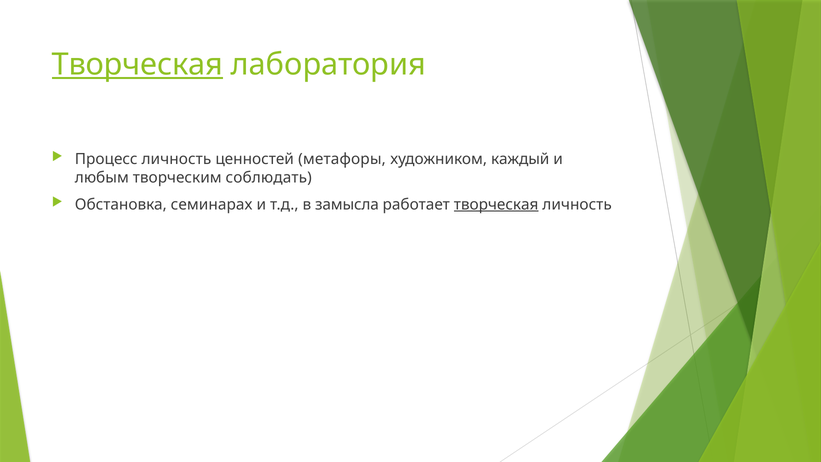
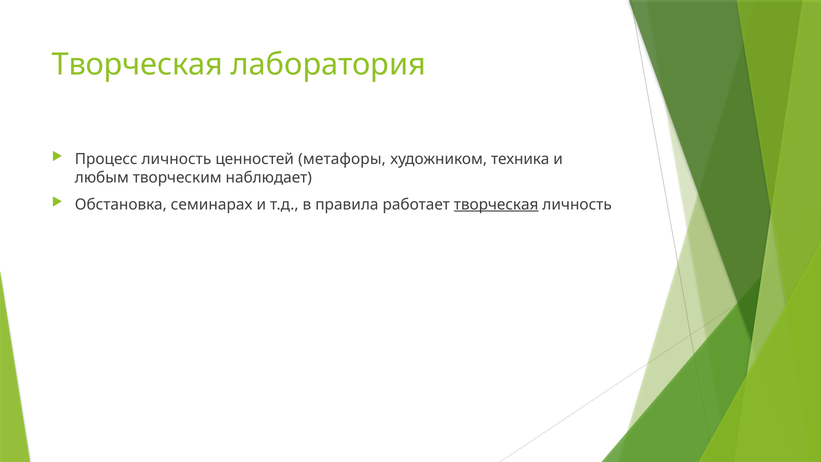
Творческая at (137, 65) underline: present -> none
каждый: каждый -> техника
соблюдать: соблюдать -> наблюдает
замысла: замысла -> правила
